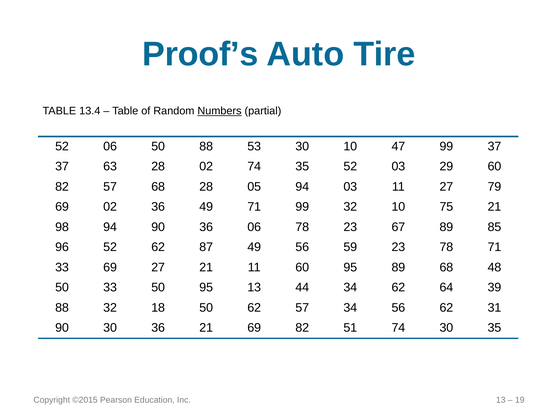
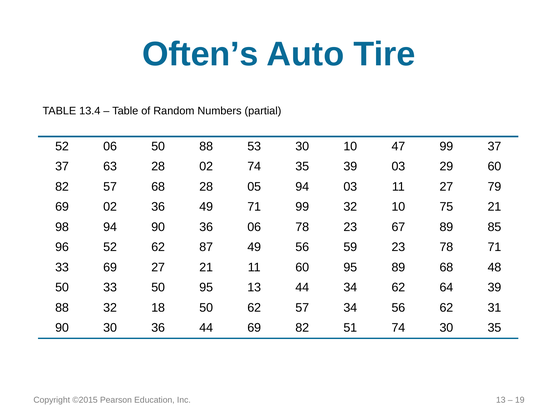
Proof’s: Proof’s -> Often’s
Numbers underline: present -> none
35 52: 52 -> 39
36 21: 21 -> 44
